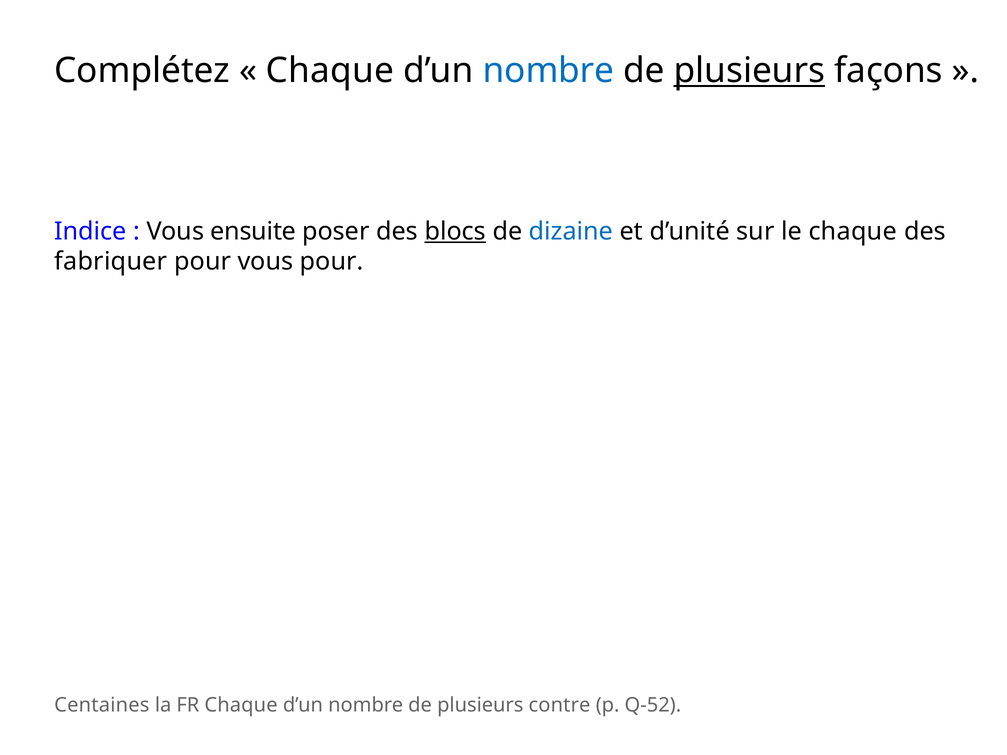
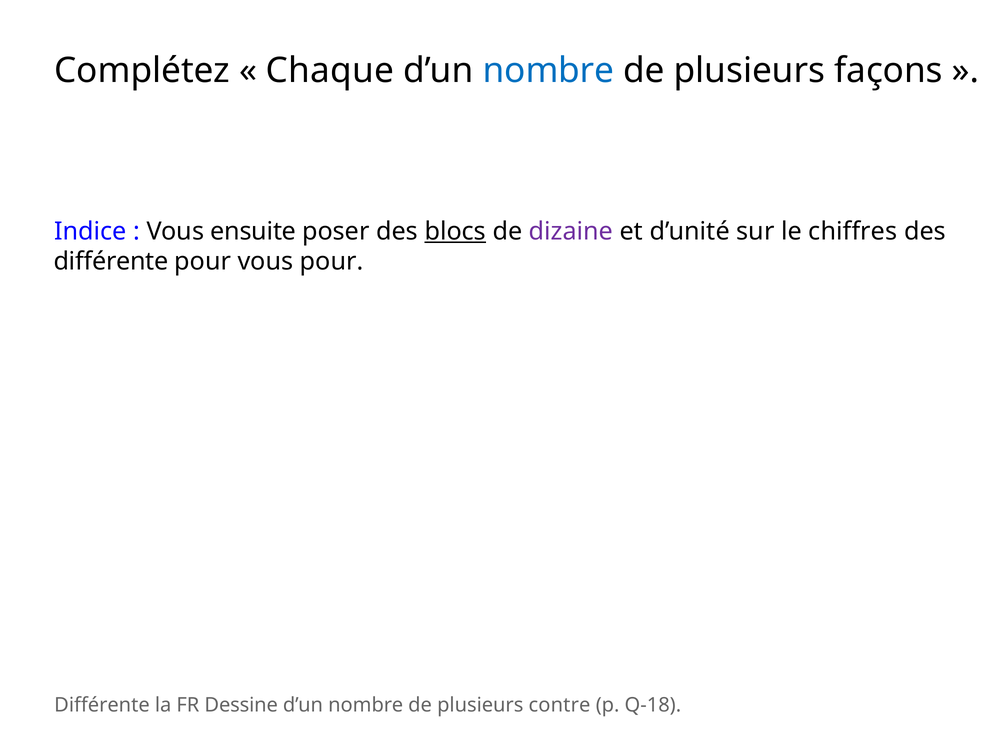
plusieurs at (749, 71) underline: present -> none
dizaine colour: blue -> purple
le chaque: chaque -> chiffres
fabriquer at (111, 262): fabriquer -> différente
Centaines at (102, 705): Centaines -> Différente
FR Chaque: Chaque -> Dessine
Q-52: Q-52 -> Q-18
